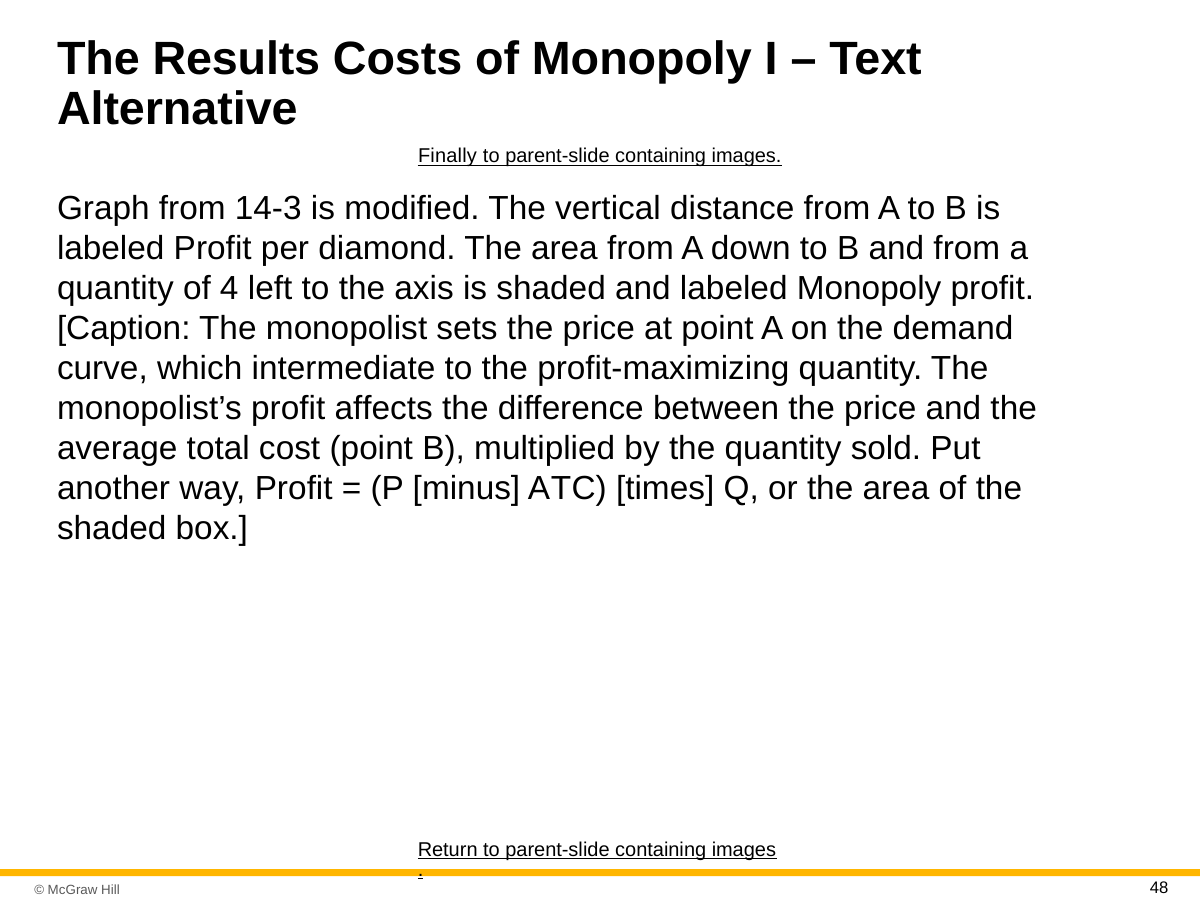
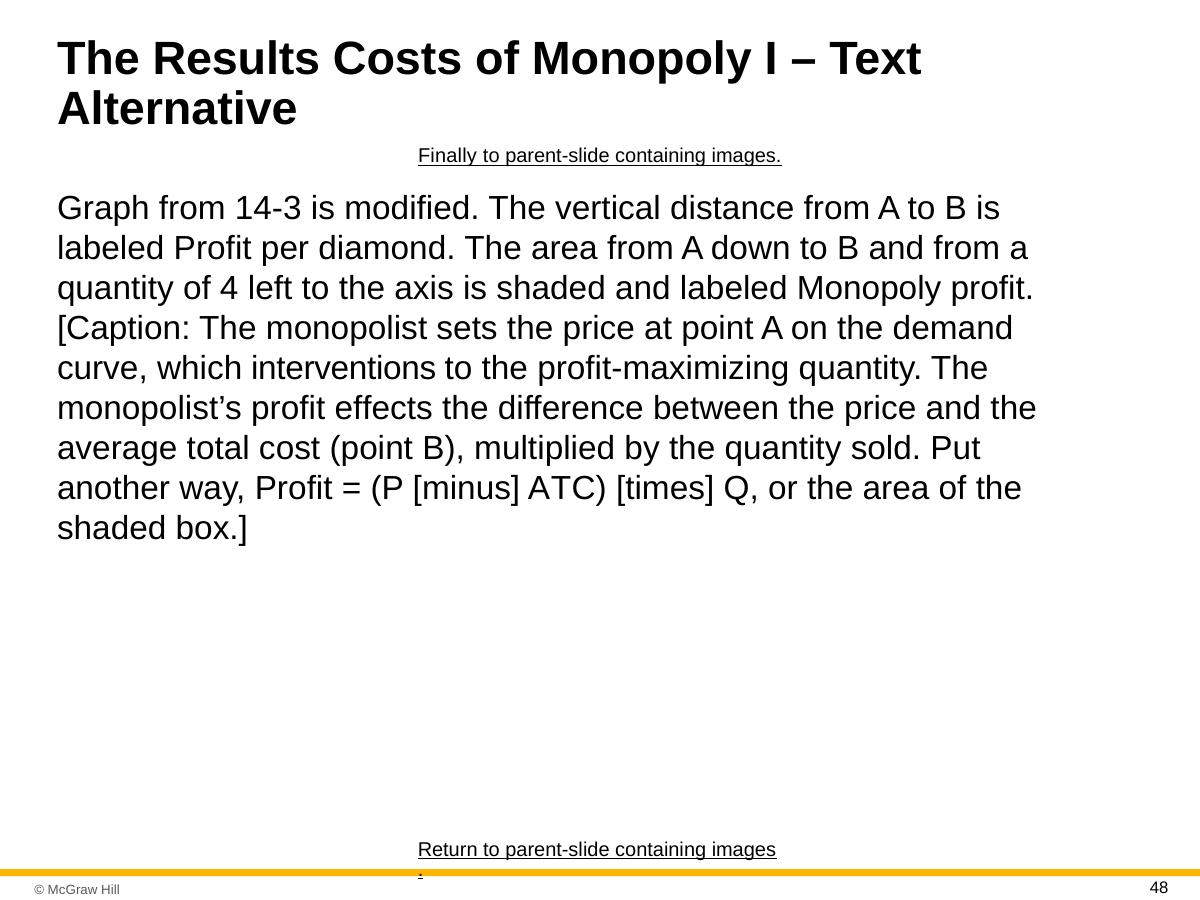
intermediate: intermediate -> interventions
affects: affects -> effects
